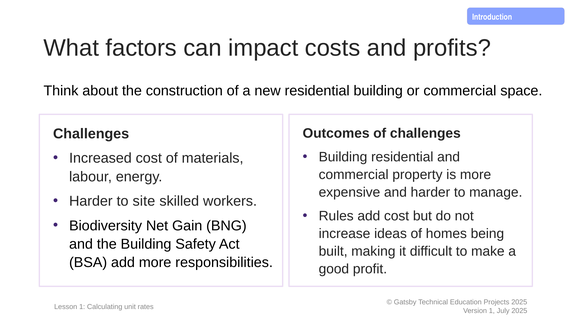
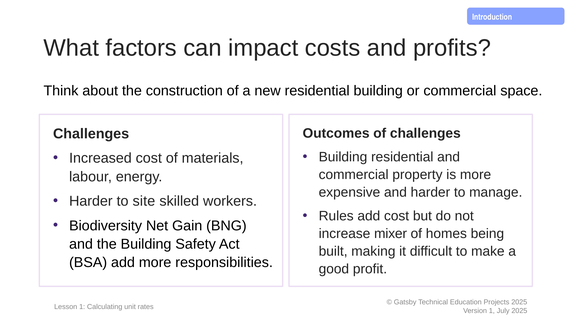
ideas: ideas -> mixer
